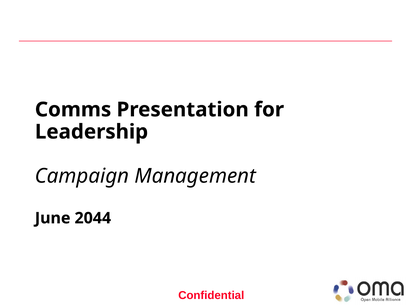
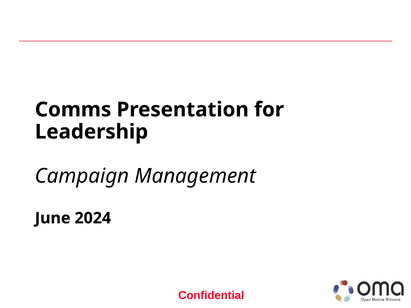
2044: 2044 -> 2024
